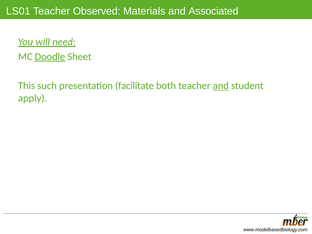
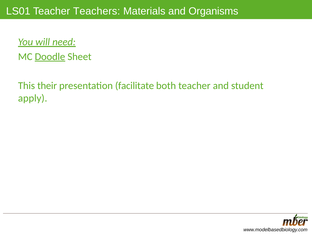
Observed: Observed -> Teachers
Associated: Associated -> Organisms
such: such -> their
and at (221, 86) underline: present -> none
